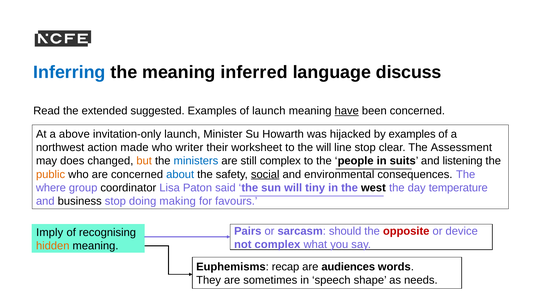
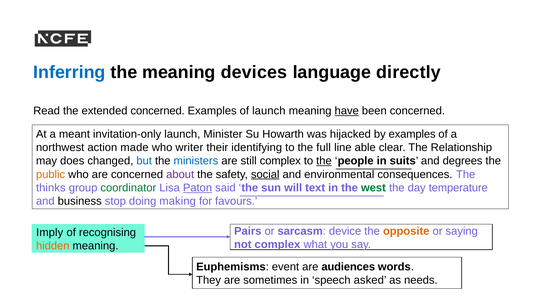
inferred: inferred -> devices
discuss: discuss -> directly
extended suggested: suggested -> concerned
above: above -> meant
worksheet: worksheet -> identifying
the will: will -> full
line stop: stop -> able
Assessment: Assessment -> Relationship
but colour: orange -> blue
the at (324, 161) underline: none -> present
listening: listening -> degrees
about colour: blue -> purple
where: where -> thinks
coordinator colour: black -> green
Paton underline: none -> present
tiny: tiny -> text
west colour: black -> green
should: should -> device
opposite colour: red -> orange
device: device -> saying
recap: recap -> event
shape: shape -> asked
